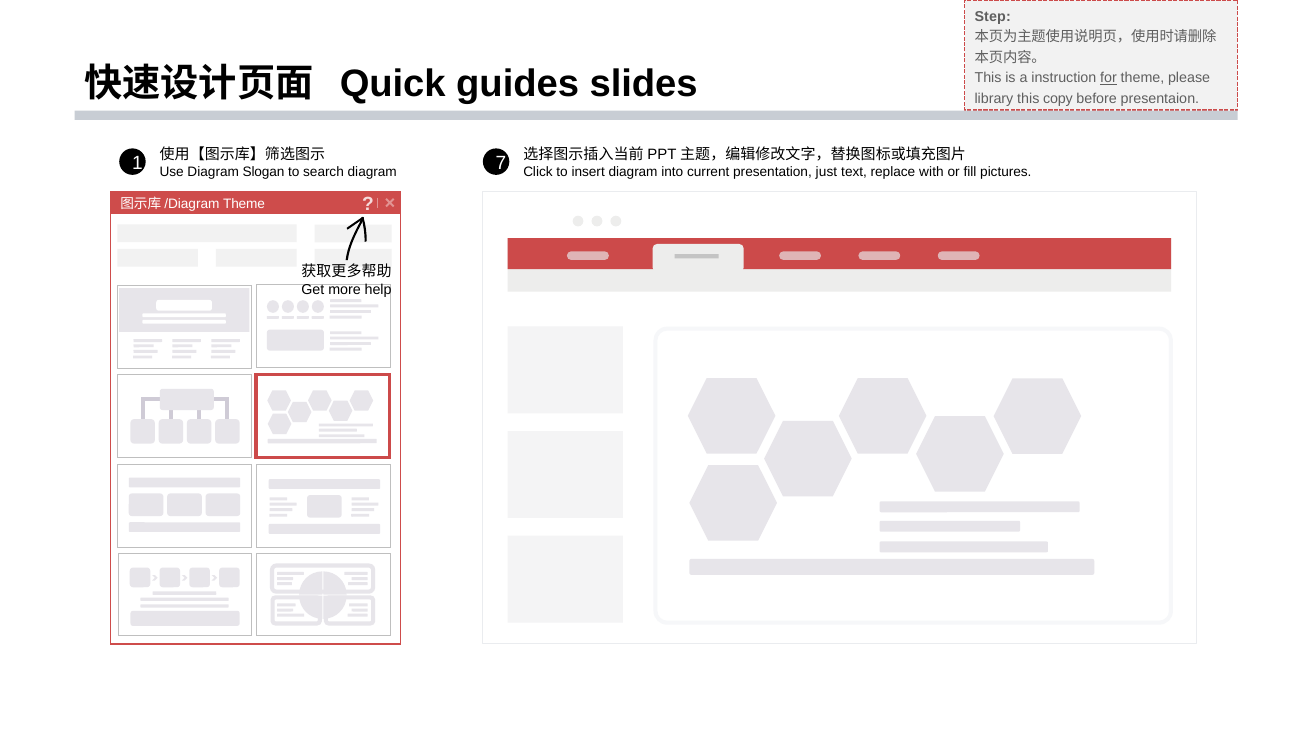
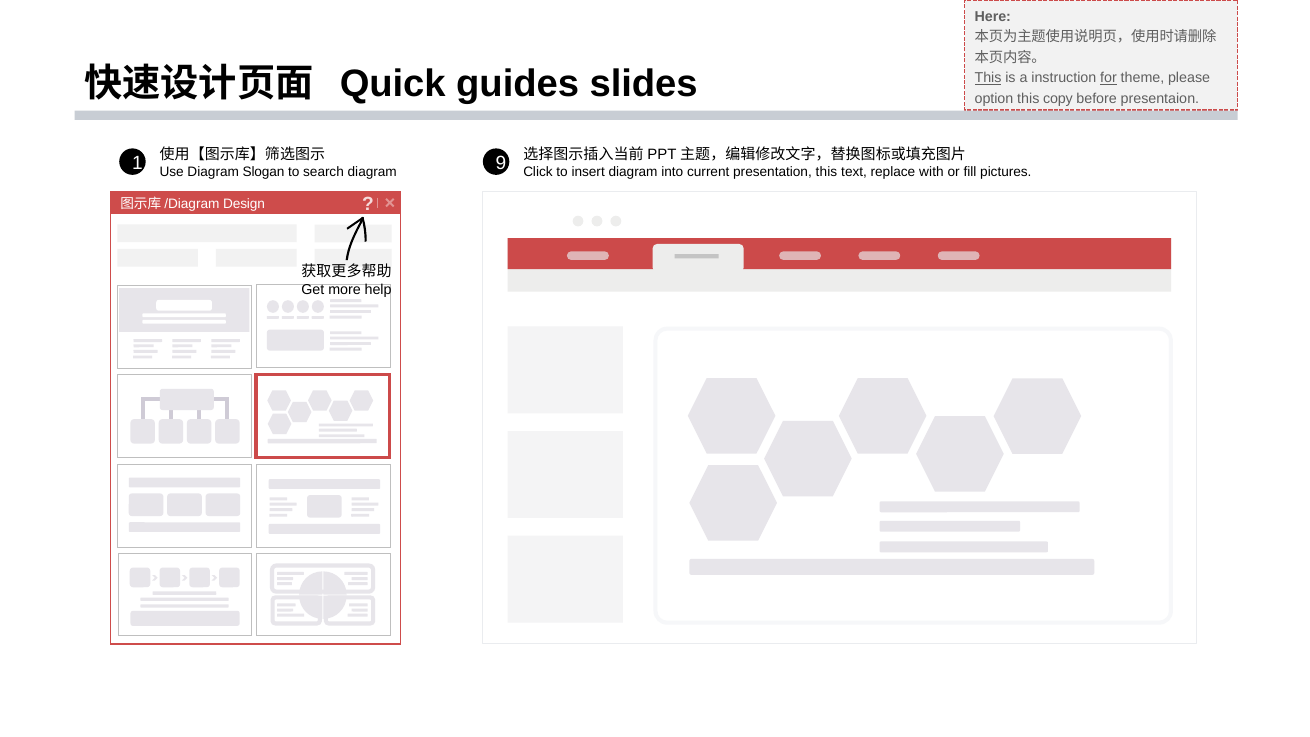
Step: Step -> Here
This at (988, 78) underline: none -> present
library: library -> option
7: 7 -> 9
presentation just: just -> this
Theme at (244, 204): Theme -> Design
